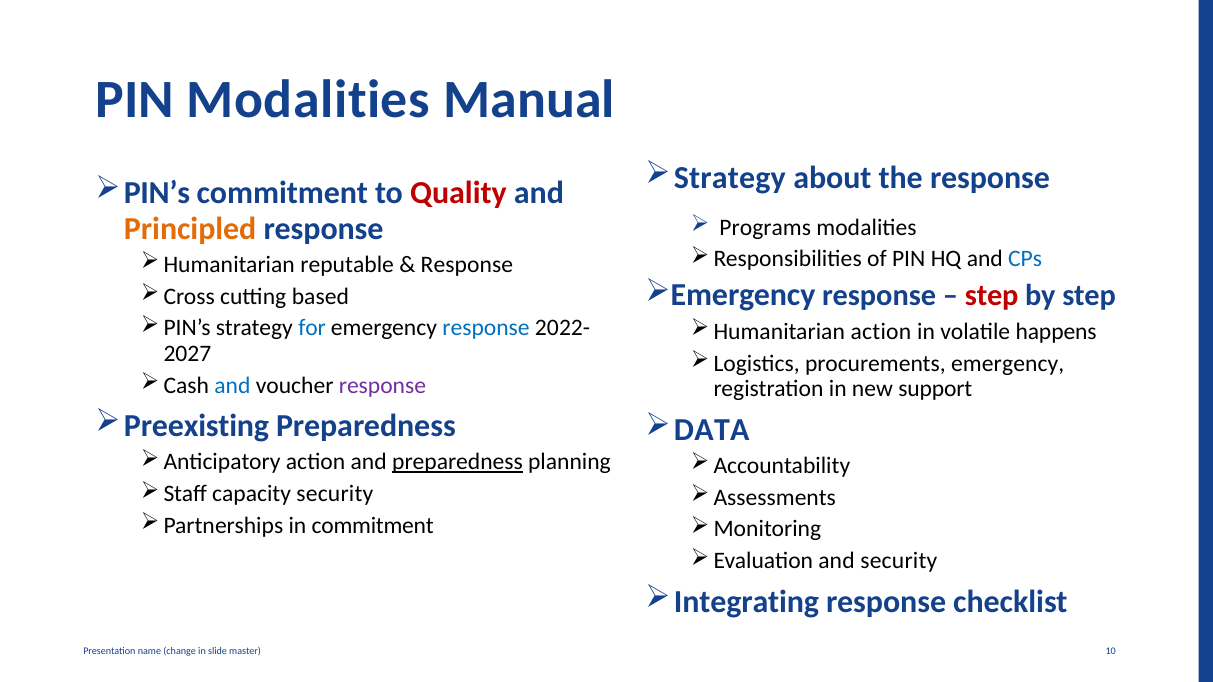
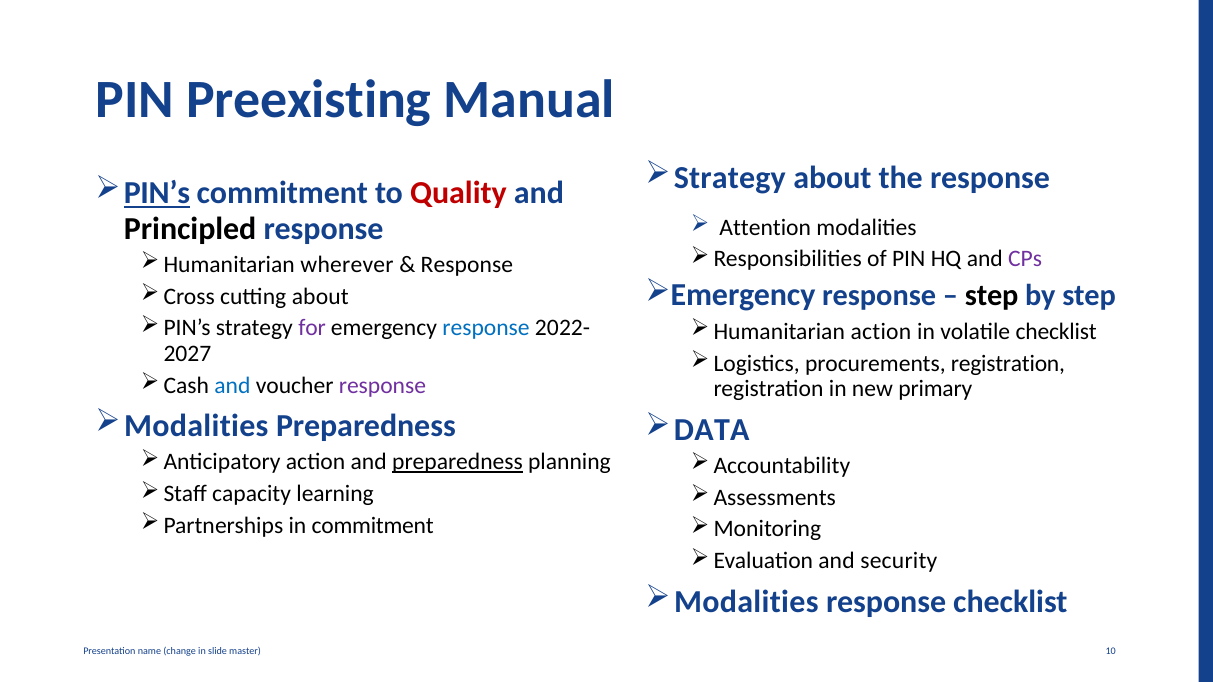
PIN Modalities: Modalities -> Preexisting
PIN’s underline: none -> present
Programs: Programs -> Attention
Principled colour: orange -> black
CPs colour: blue -> purple
reputable: reputable -> wherever
step at (992, 296) colour: red -> black
cutting based: based -> about
for colour: blue -> purple
volatile happens: happens -> checklist
procurements emergency: emergency -> registration
support: support -> primary
Preexisting at (197, 426): Preexisting -> Modalities
capacity security: security -> learning
Integrating at (747, 602): Integrating -> Modalities
